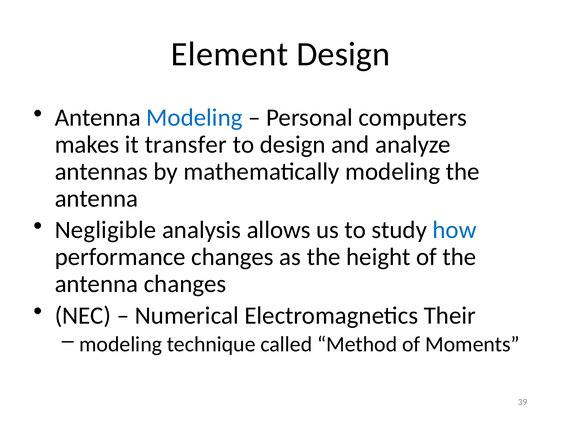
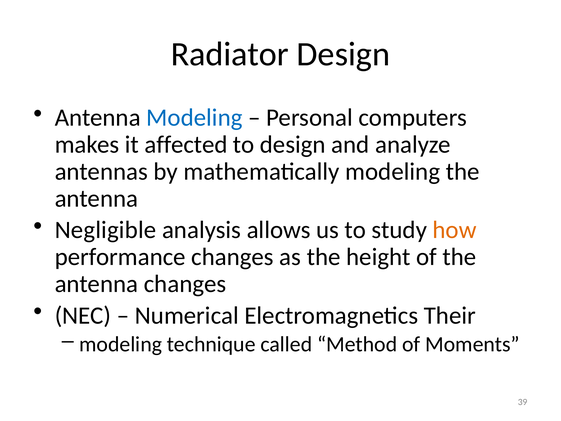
Element: Element -> Radiator
transfer: transfer -> affected
how colour: blue -> orange
